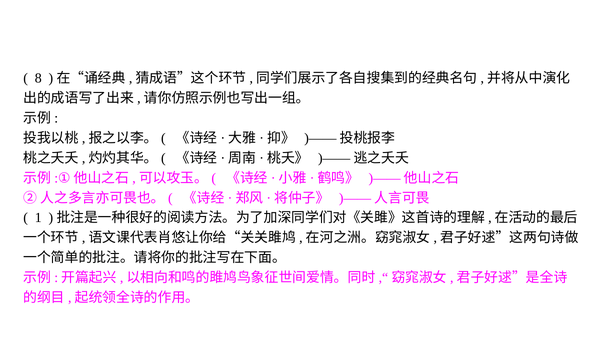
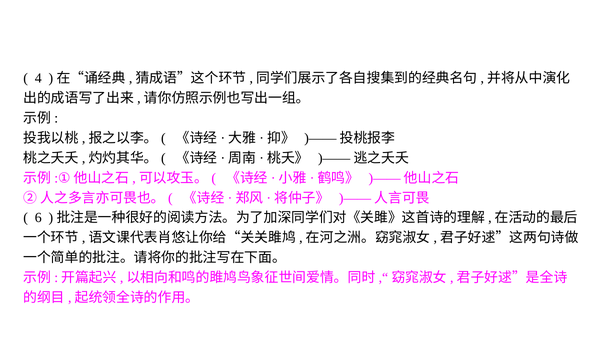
8: 8 -> 4
1: 1 -> 6
